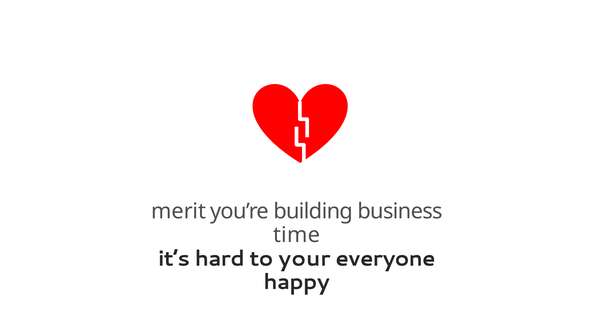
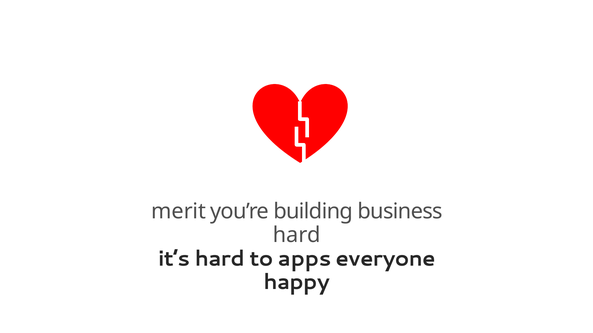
time at (297, 235): time -> hard
your: your -> apps
